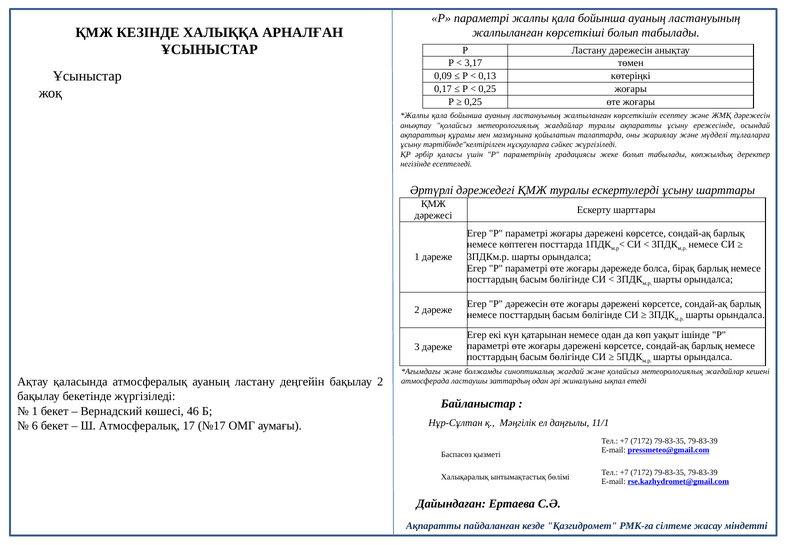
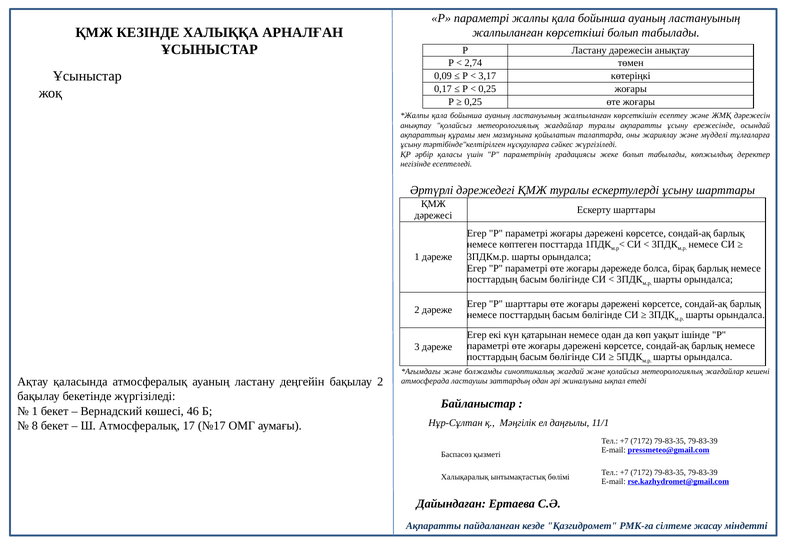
3,17: 3,17 -> 2,74
0,13: 0,13 -> 3,17
Р дәрежесін: дәрежесін -> шарттары
6: 6 -> 8
